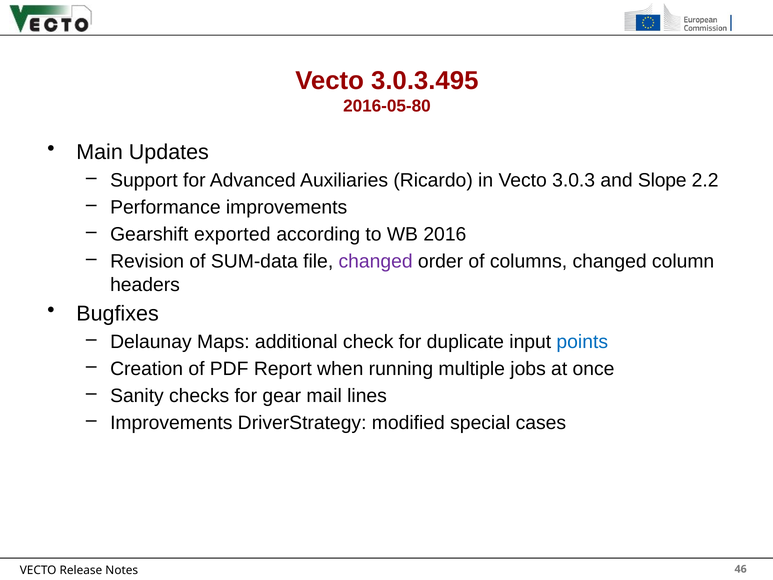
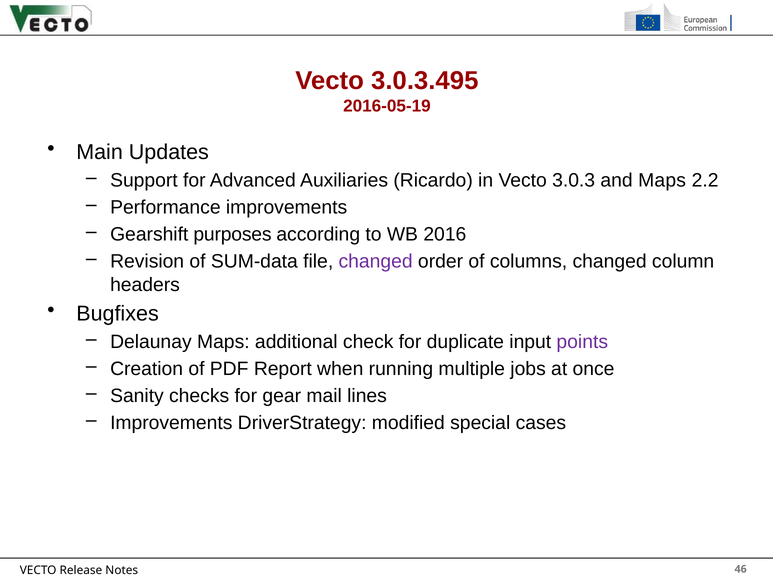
2016-05-80: 2016-05-80 -> 2016-05-19
and Slope: Slope -> Maps
exported: exported -> purposes
points colour: blue -> purple
